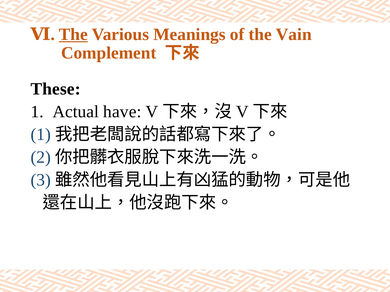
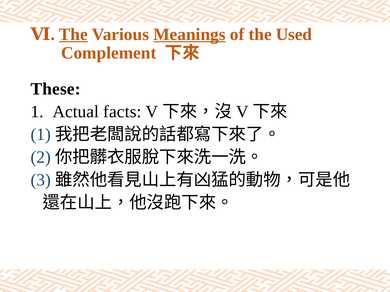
Meanings underline: none -> present
Vain: Vain -> Used
have: have -> facts
